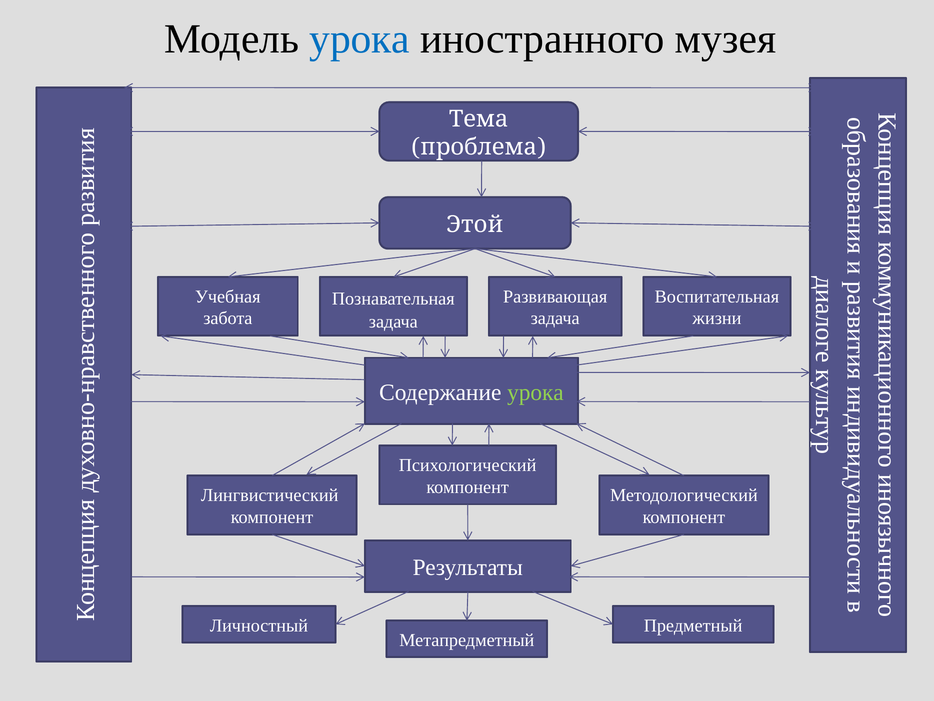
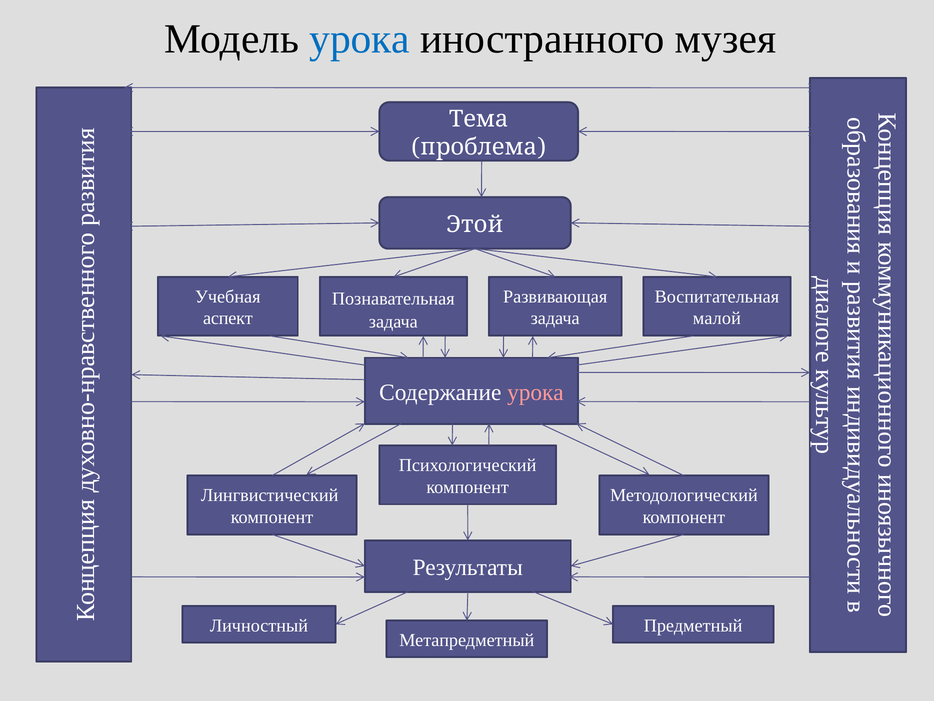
забота: забота -> аспект
жизни: жизни -> малой
урока at (535, 392) colour: light green -> pink
